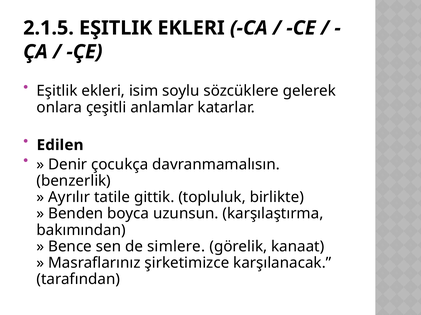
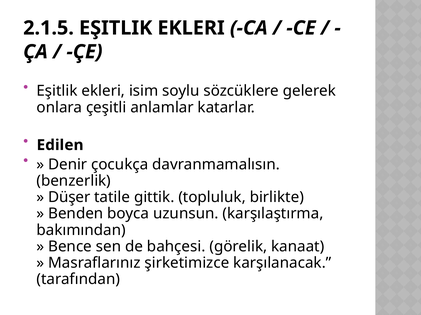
Ayrılır: Ayrılır -> Düşer
simlere: simlere -> bahçesi
